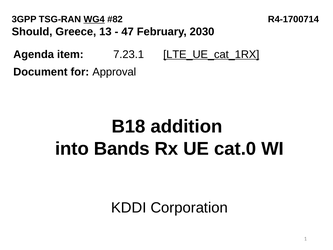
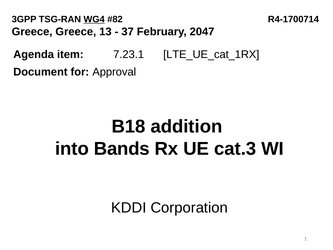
Should at (32, 32): Should -> Greece
47: 47 -> 37
2030: 2030 -> 2047
LTE_UE_cat_1RX underline: present -> none
cat.0: cat.0 -> cat.3
